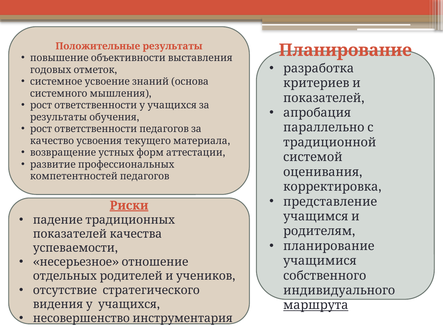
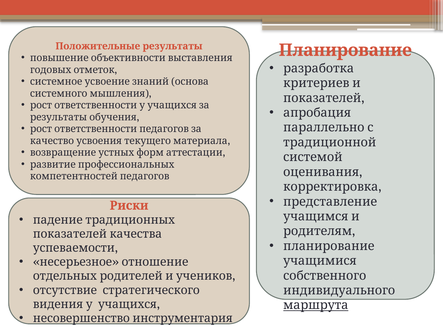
Риски underline: present -> none
